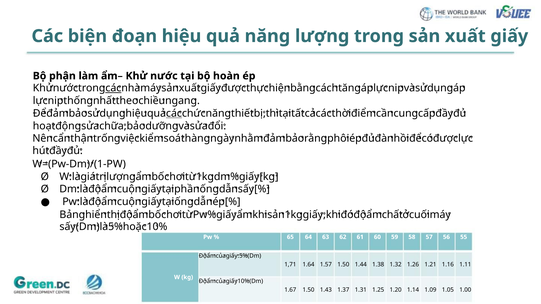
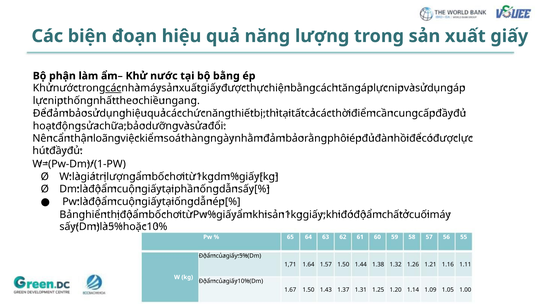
bộ hoàn: hoàn -> bằng
các at (174, 113) underline: present -> none
trống: trống -> loãng
